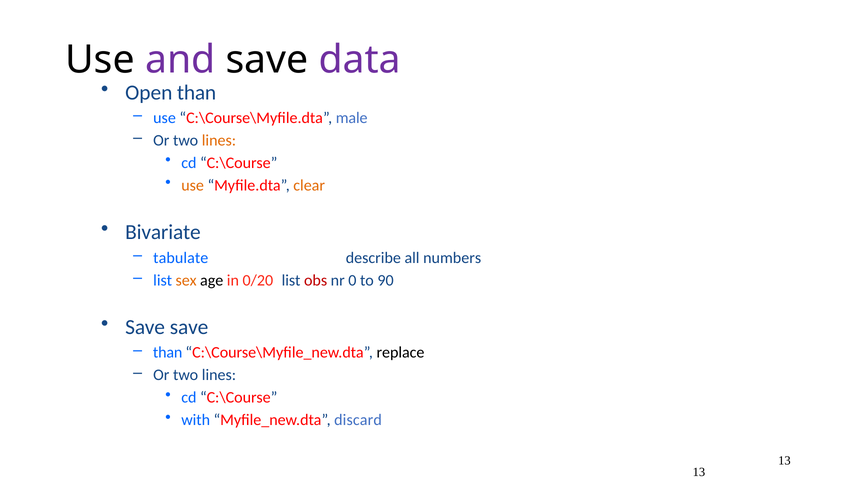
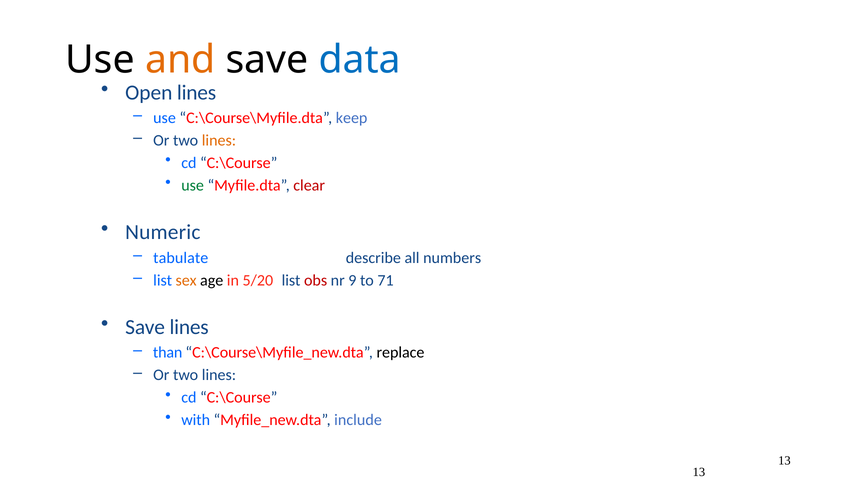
and colour: purple -> orange
data colour: purple -> blue
Open than: than -> lines
male: male -> keep
use at (193, 185) colour: orange -> green
clear colour: orange -> red
Bivariate: Bivariate -> Numeric
0/20: 0/20 -> 5/20
0: 0 -> 9
90: 90 -> 71
Save save: save -> lines
discard: discard -> include
